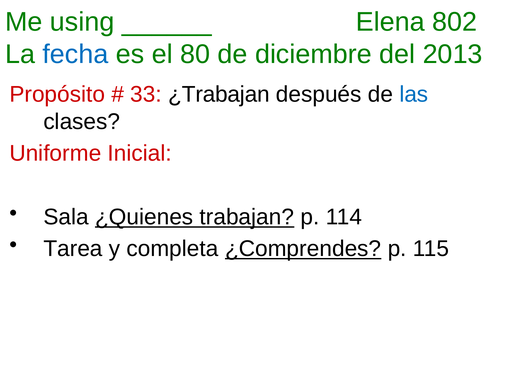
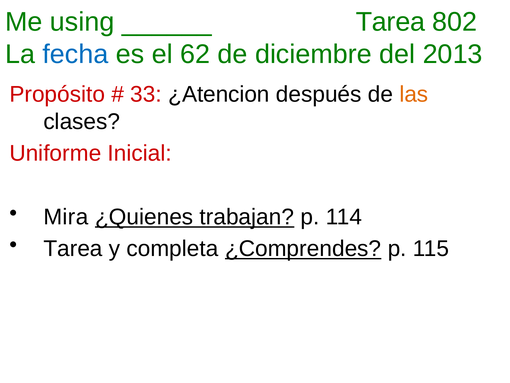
Elena at (390, 22): Elena -> Tarea
80: 80 -> 62
¿Trabajan: ¿Trabajan -> ¿Atencion
las colour: blue -> orange
Sala: Sala -> Mira
